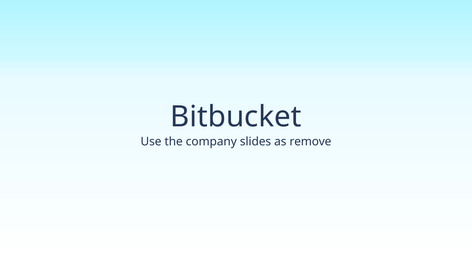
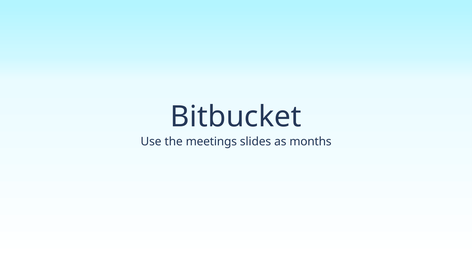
company: company -> meetings
remove: remove -> months
